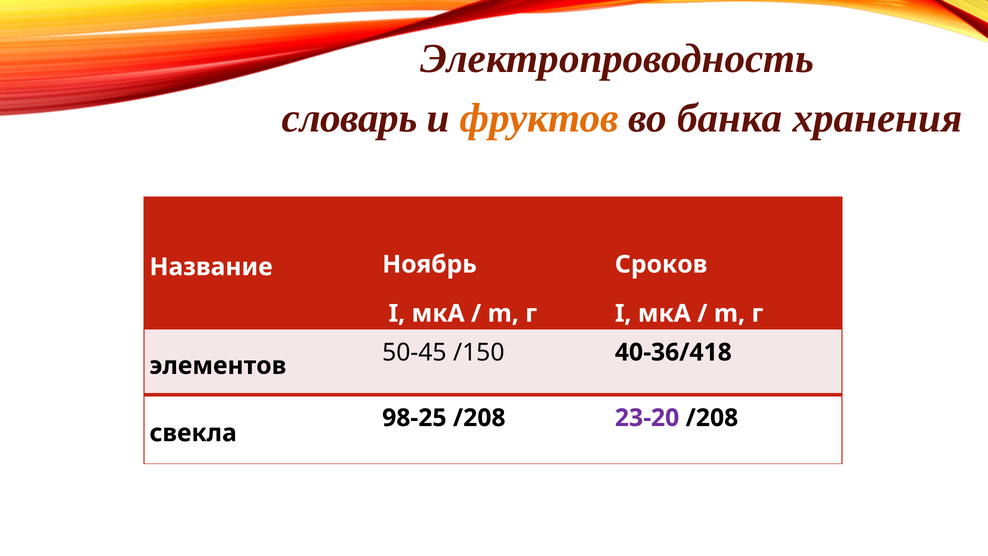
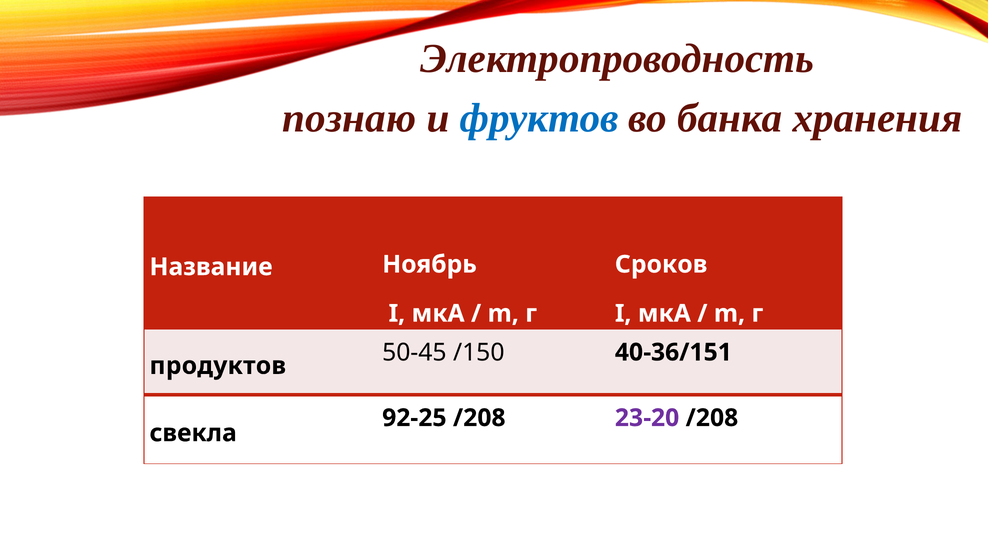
словарь: словарь -> познаю
фруктов colour: orange -> blue
40-36/418: 40-36/418 -> 40-36/151
элементов: элементов -> продуктов
98-25: 98-25 -> 92-25
